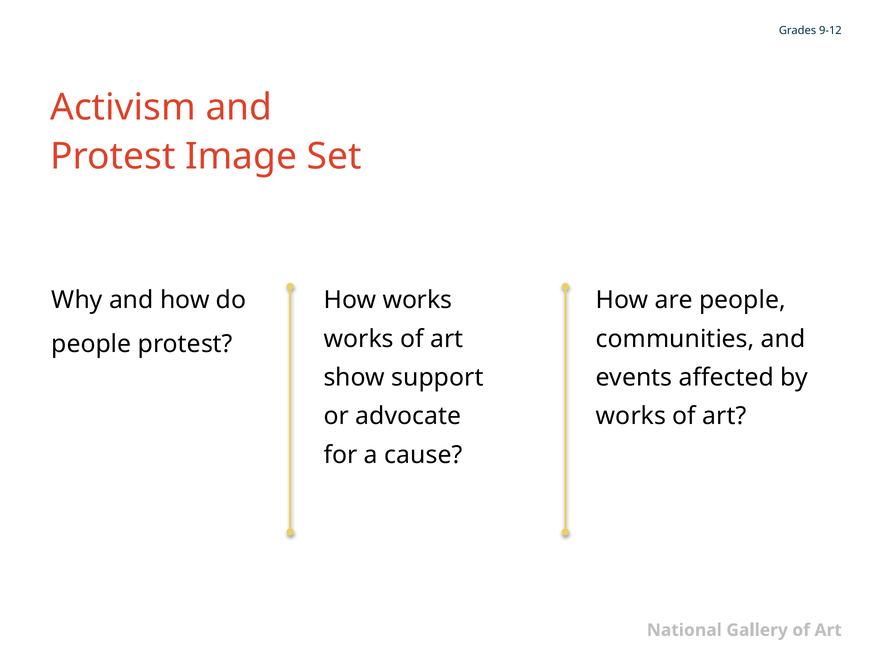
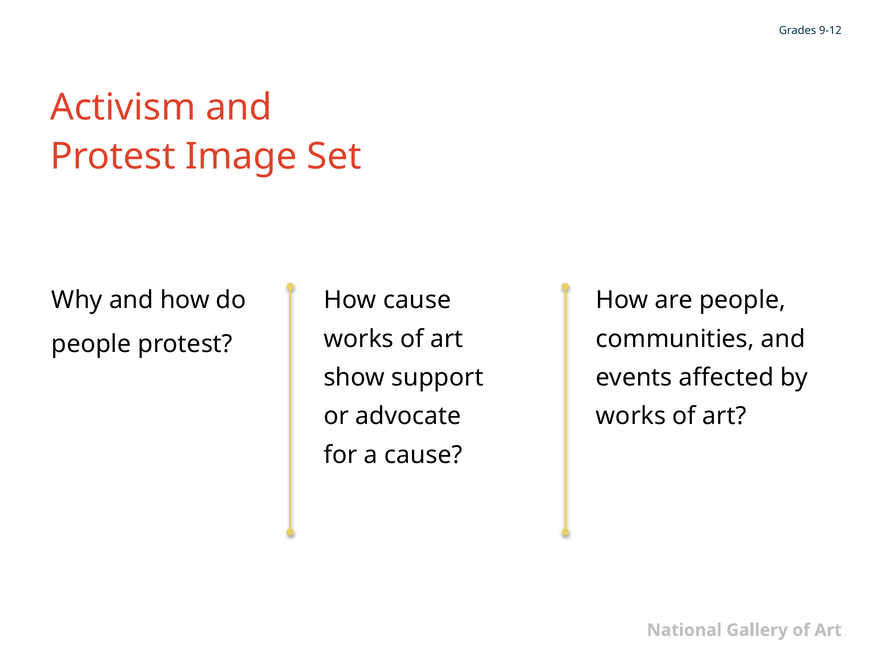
How works: works -> cause
